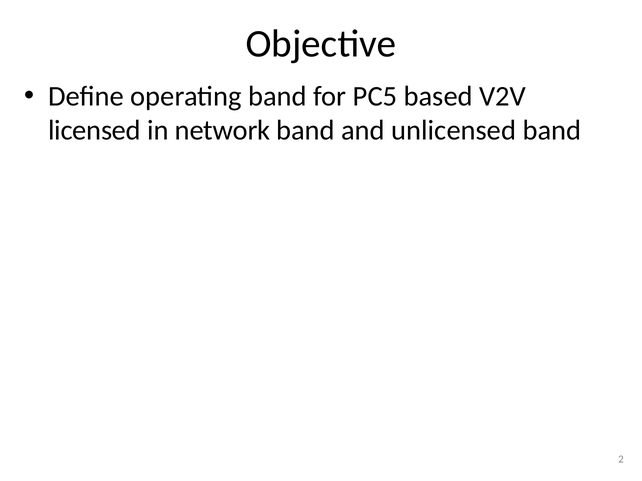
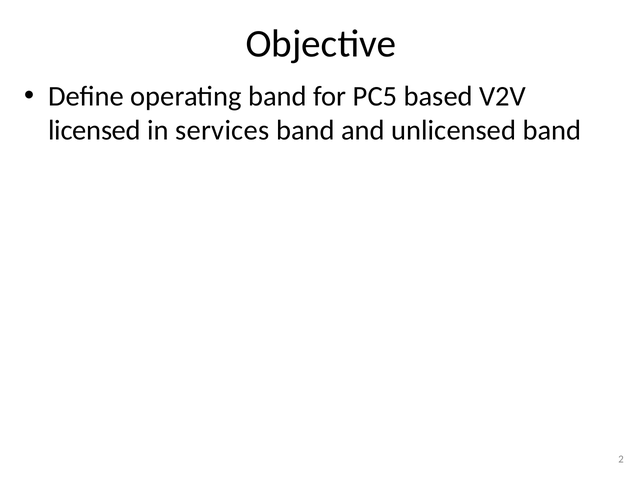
network: network -> services
